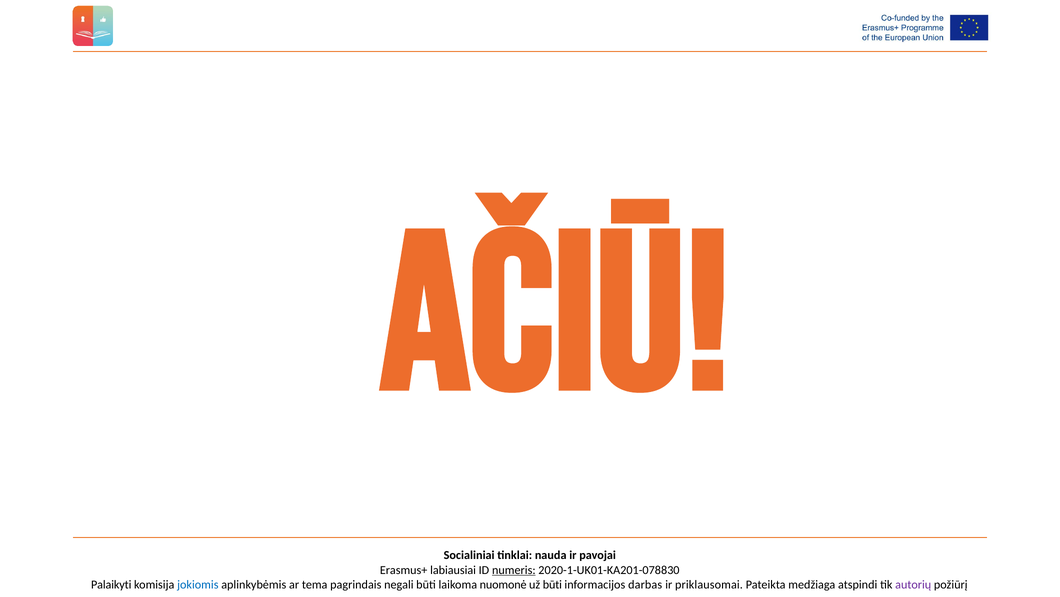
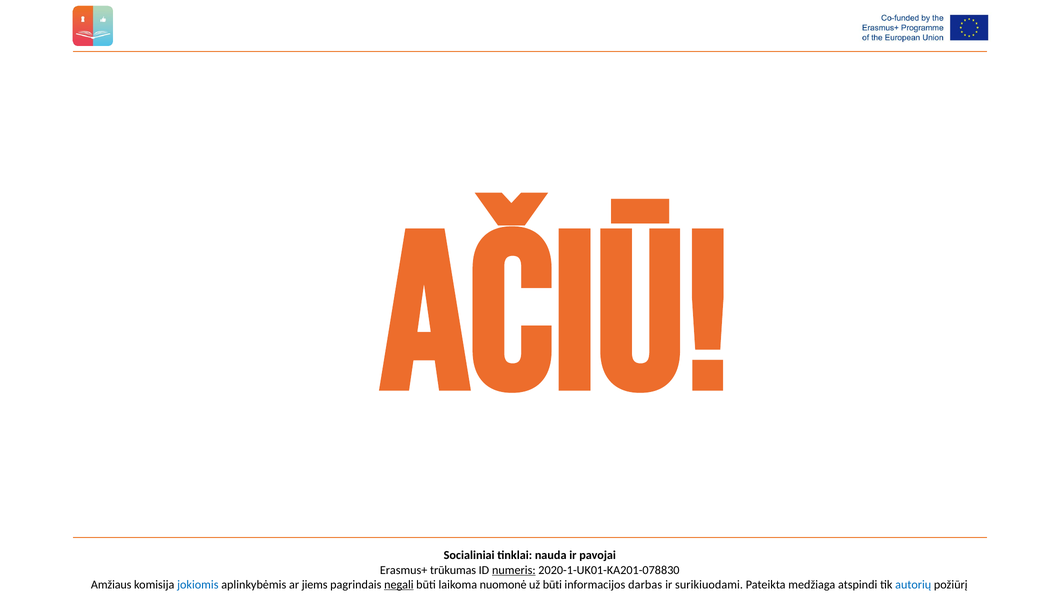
labiausiai: labiausiai -> trūkumas
Palaikyti: Palaikyti -> Amžiaus
tema: tema -> jiems
negali underline: none -> present
priklausomai: priklausomai -> surikiuodami
autorių colour: purple -> blue
